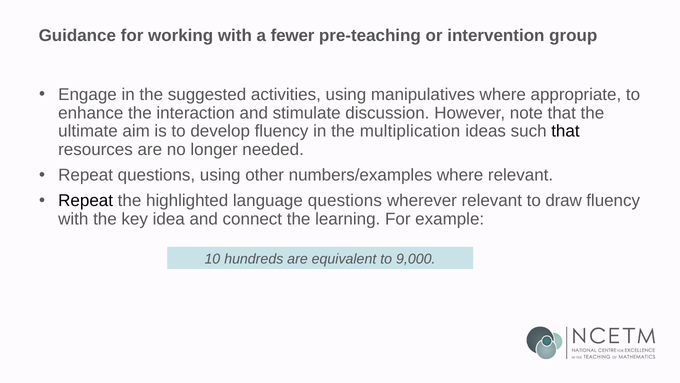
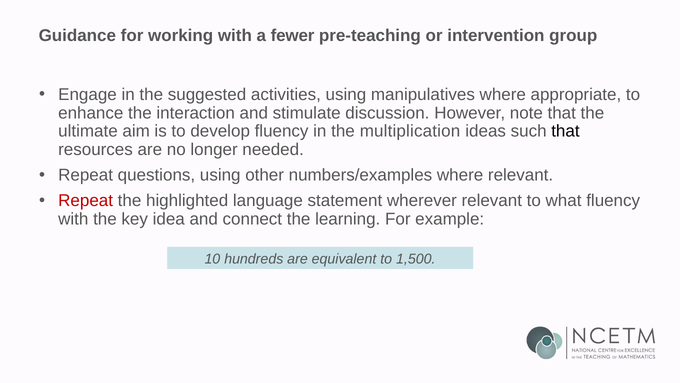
Repeat at (86, 200) colour: black -> red
language questions: questions -> statement
draw: draw -> what
9,000: 9,000 -> 1,500
